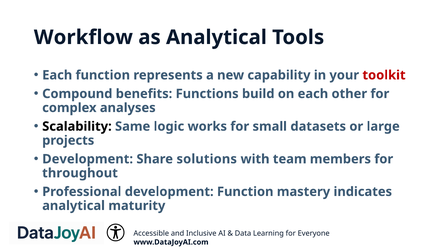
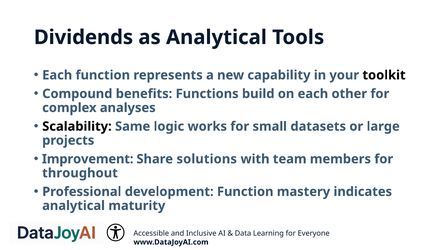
Workflow: Workflow -> Dividends
toolkit colour: red -> black
Development at (88, 159): Development -> Improvement
